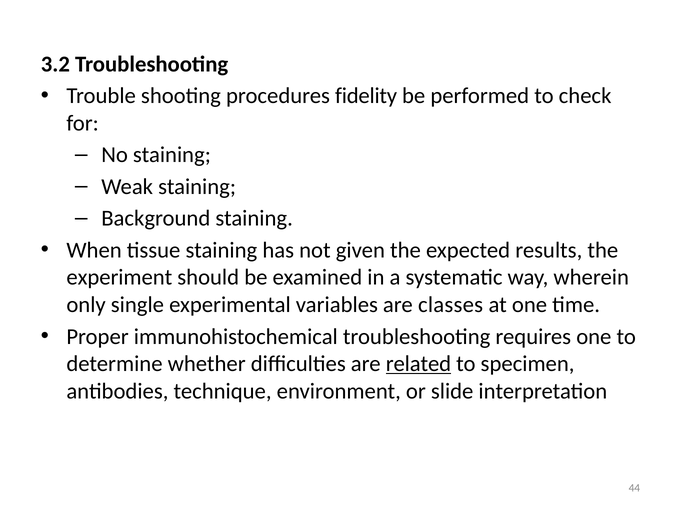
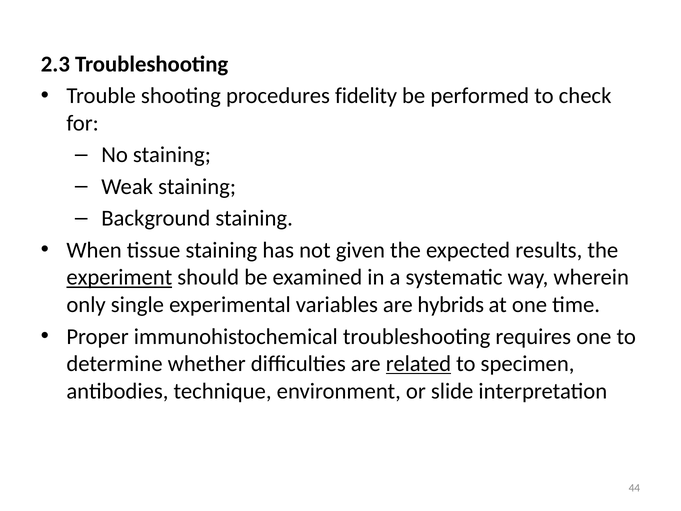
3.2: 3.2 -> 2.3
experiment underline: none -> present
classes: classes -> hybrids
